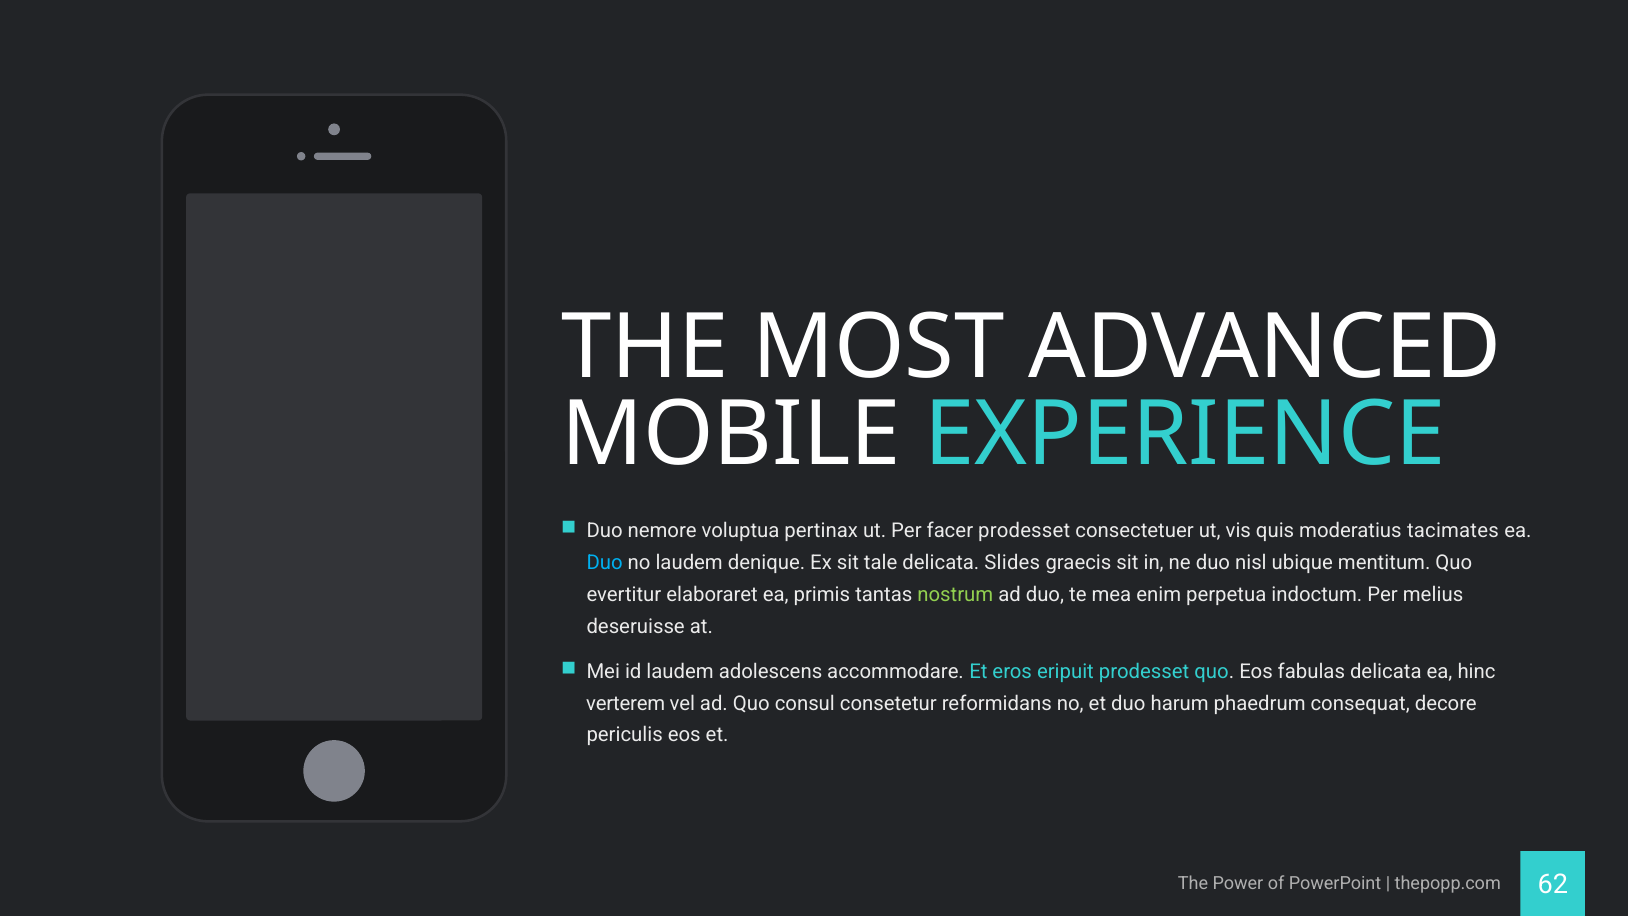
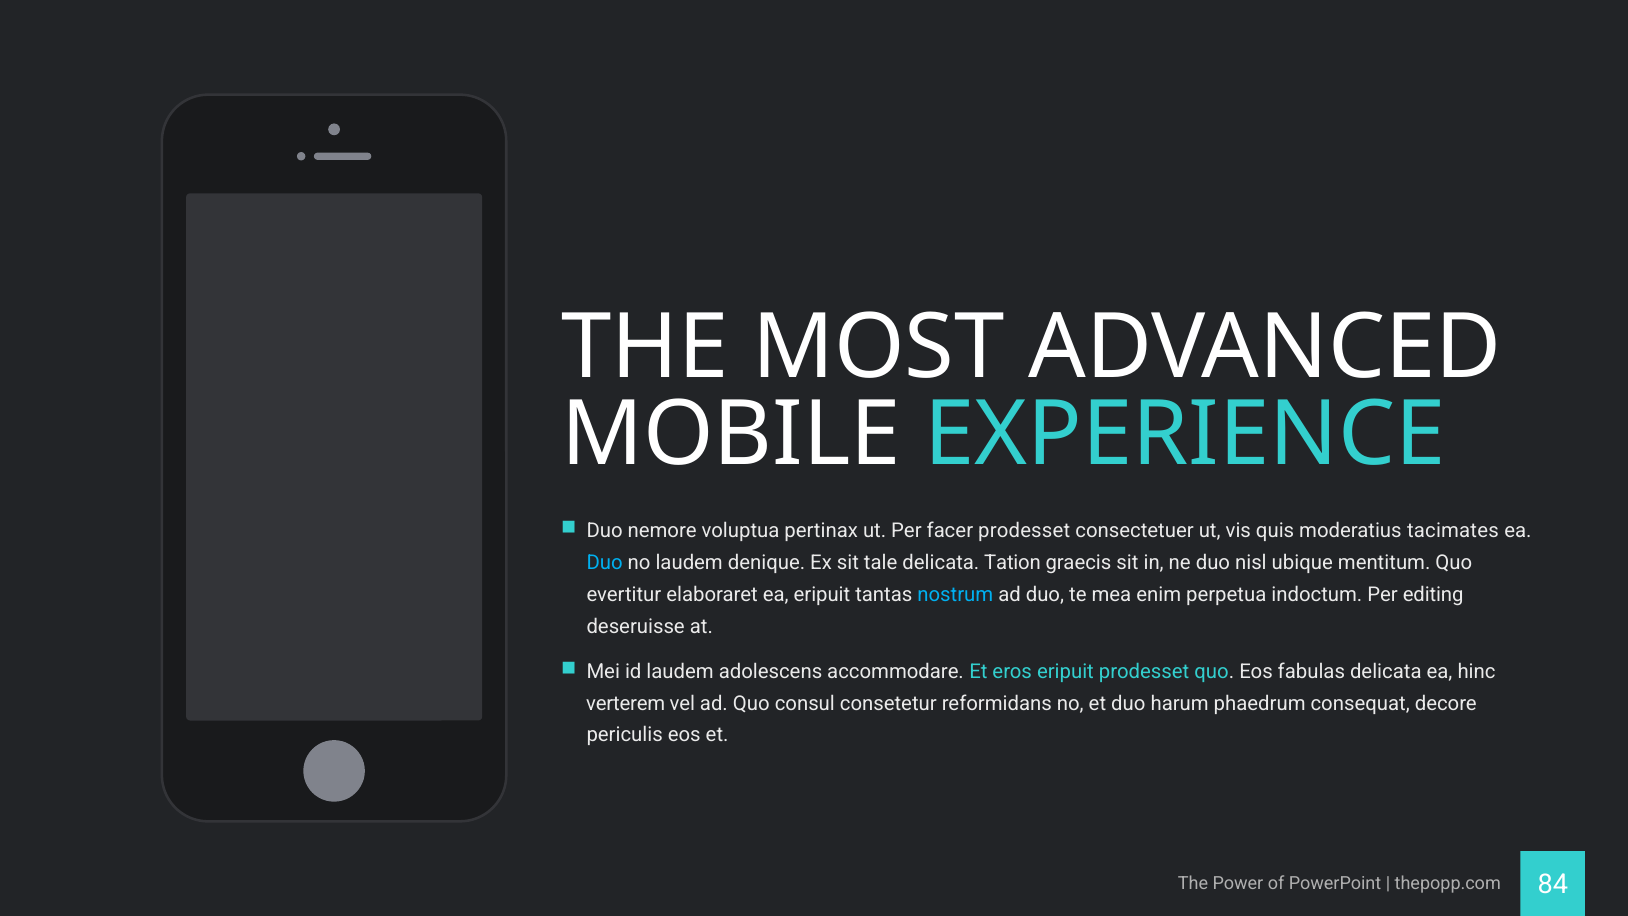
Slides: Slides -> Tation
ea primis: primis -> eripuit
nostrum colour: light green -> light blue
melius: melius -> editing
62: 62 -> 84
